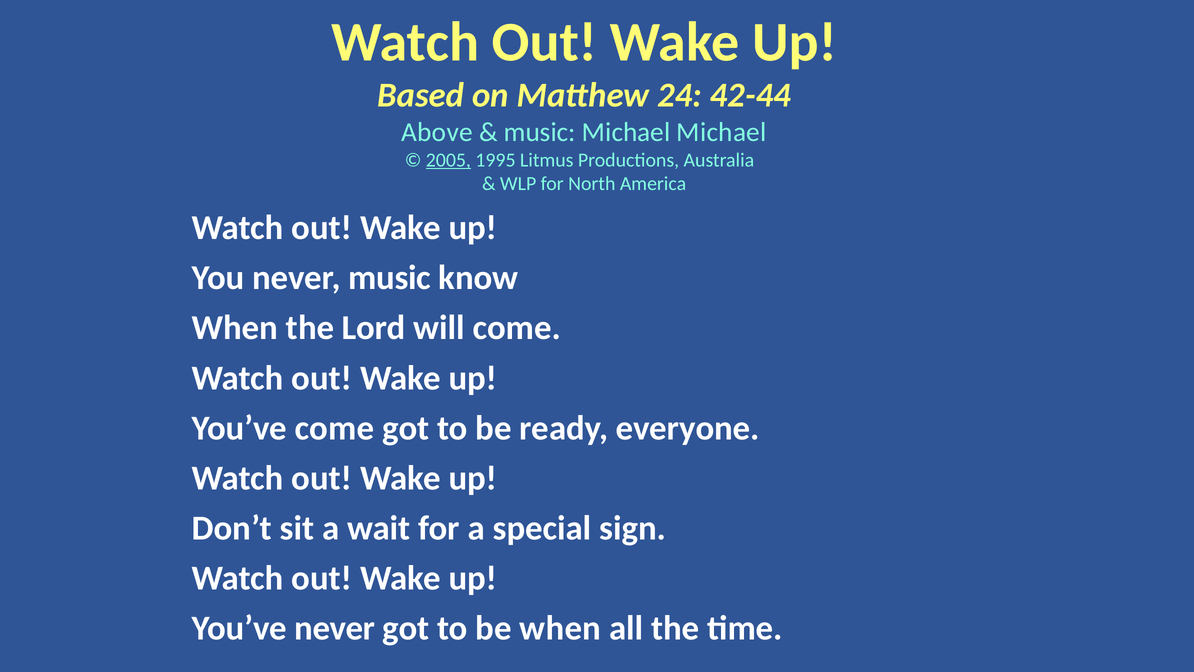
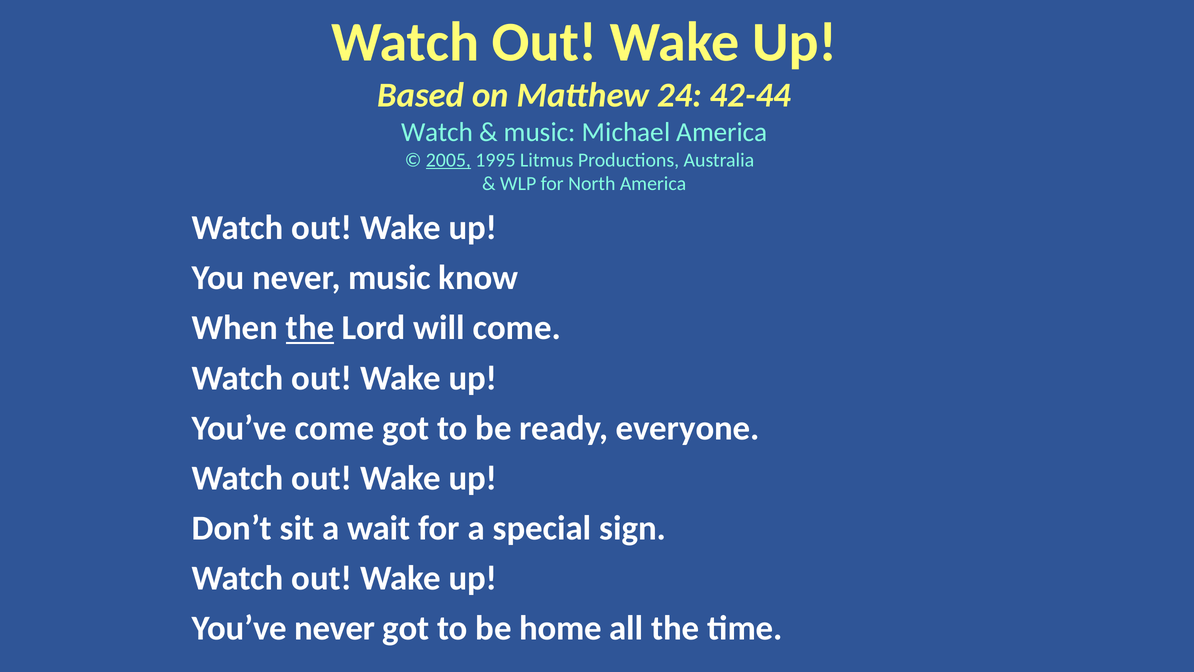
Above at (437, 132): Above -> Watch
Michael Michael: Michael -> America
the at (310, 328) underline: none -> present
be when: when -> home
